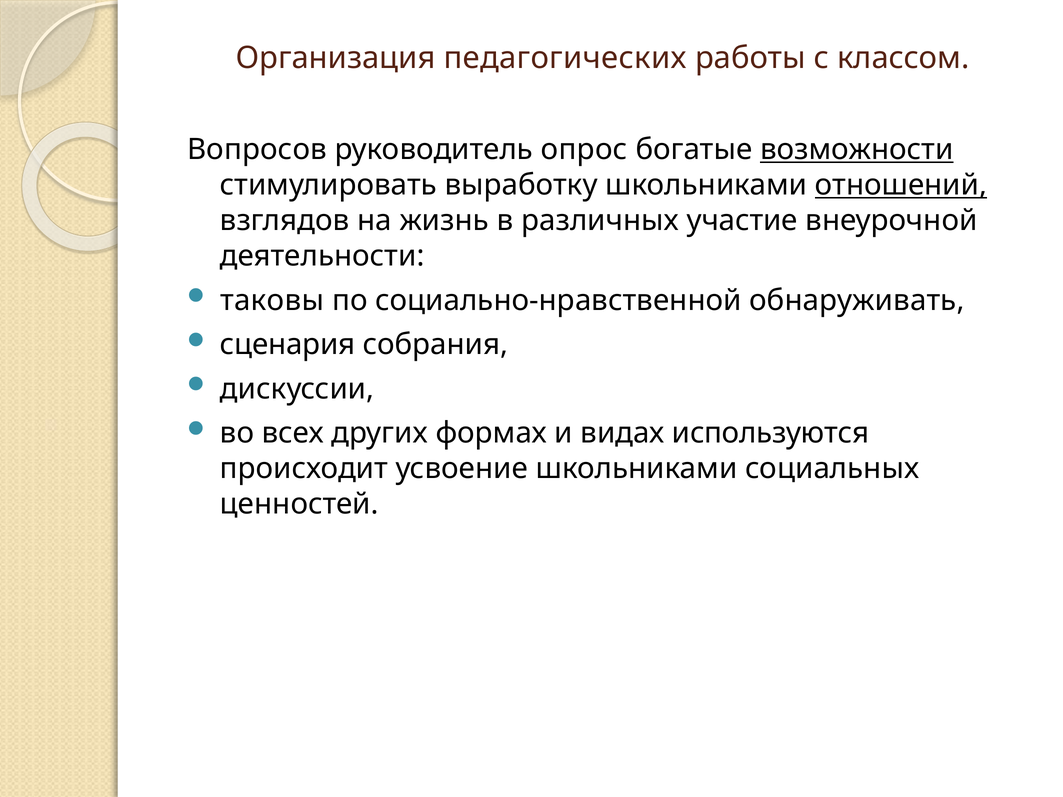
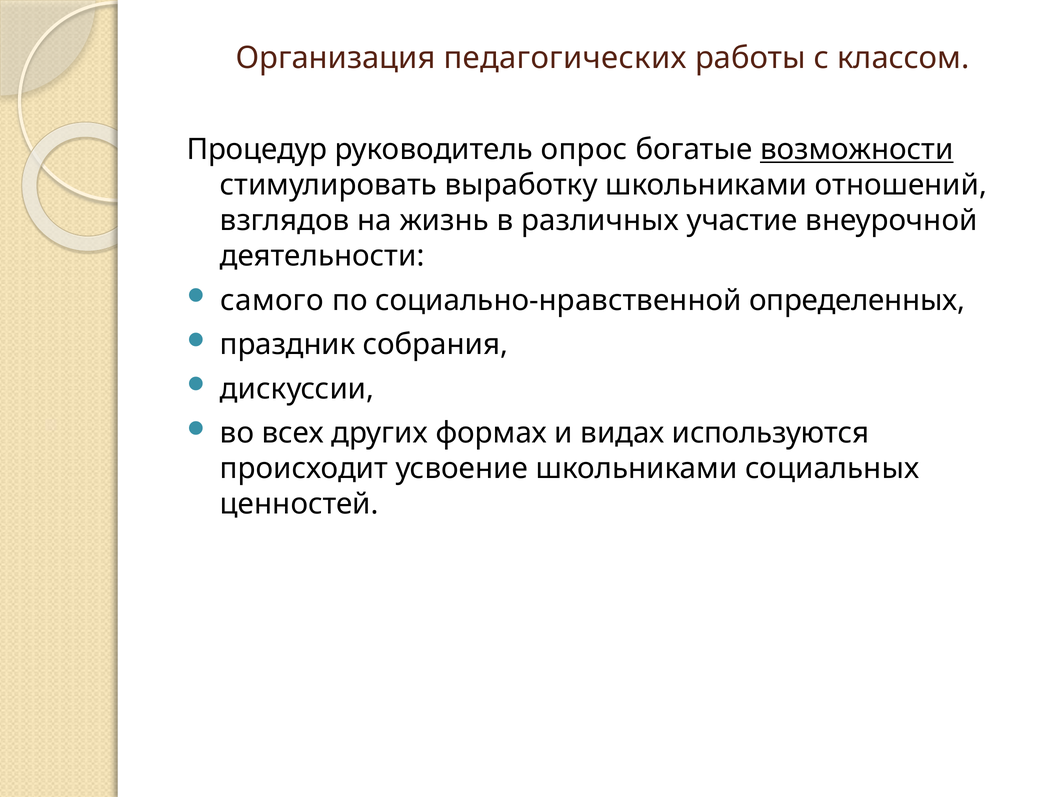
Вопросов: Вопросов -> Процедур
отношений underline: present -> none
таковы: таковы -> самого
обнаруживать: обнаруживать -> определенных
сценария: сценария -> праздник
